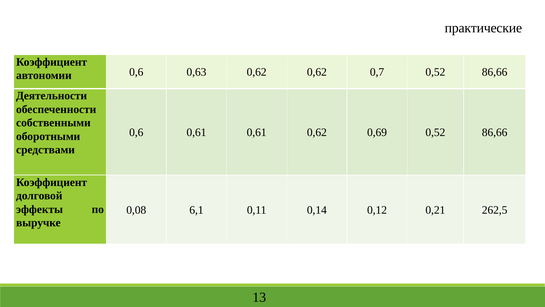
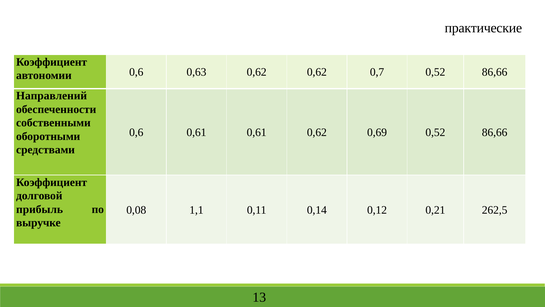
Деятельности: Деятельности -> Направлений
эффекты: эффекты -> прибыль
6,1: 6,1 -> 1,1
